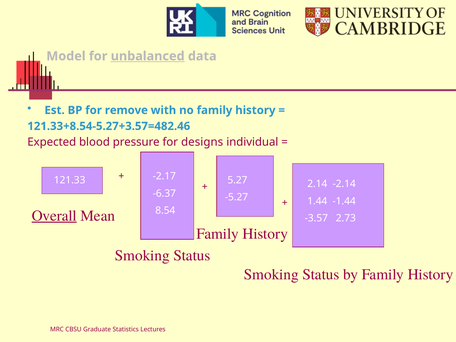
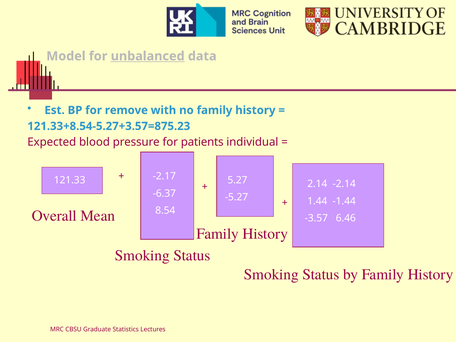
121.33+8.54-5.27+3.57=482.46: 121.33+8.54-5.27+3.57=482.46 -> 121.33+8.54-5.27+3.57=875.23
designs: designs -> patients
Overall underline: present -> none
2.73: 2.73 -> 6.46
